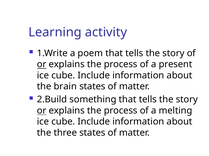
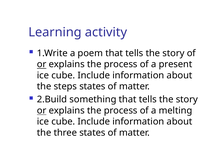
brain: brain -> steps
